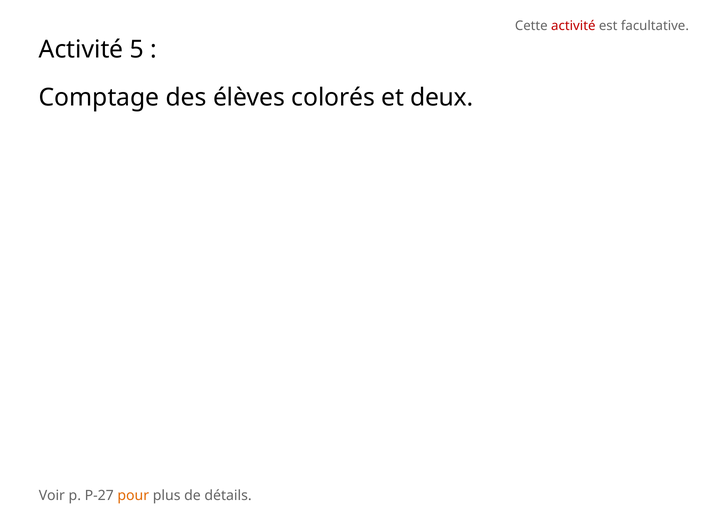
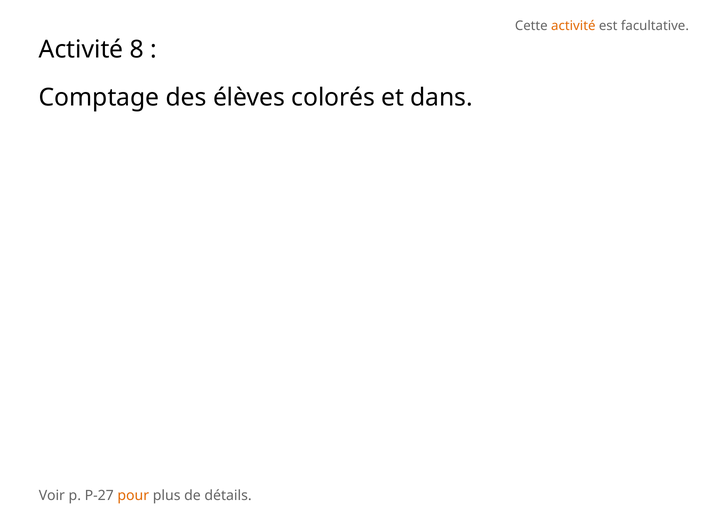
activité at (573, 26) colour: red -> orange
5: 5 -> 8
deux: deux -> dans
